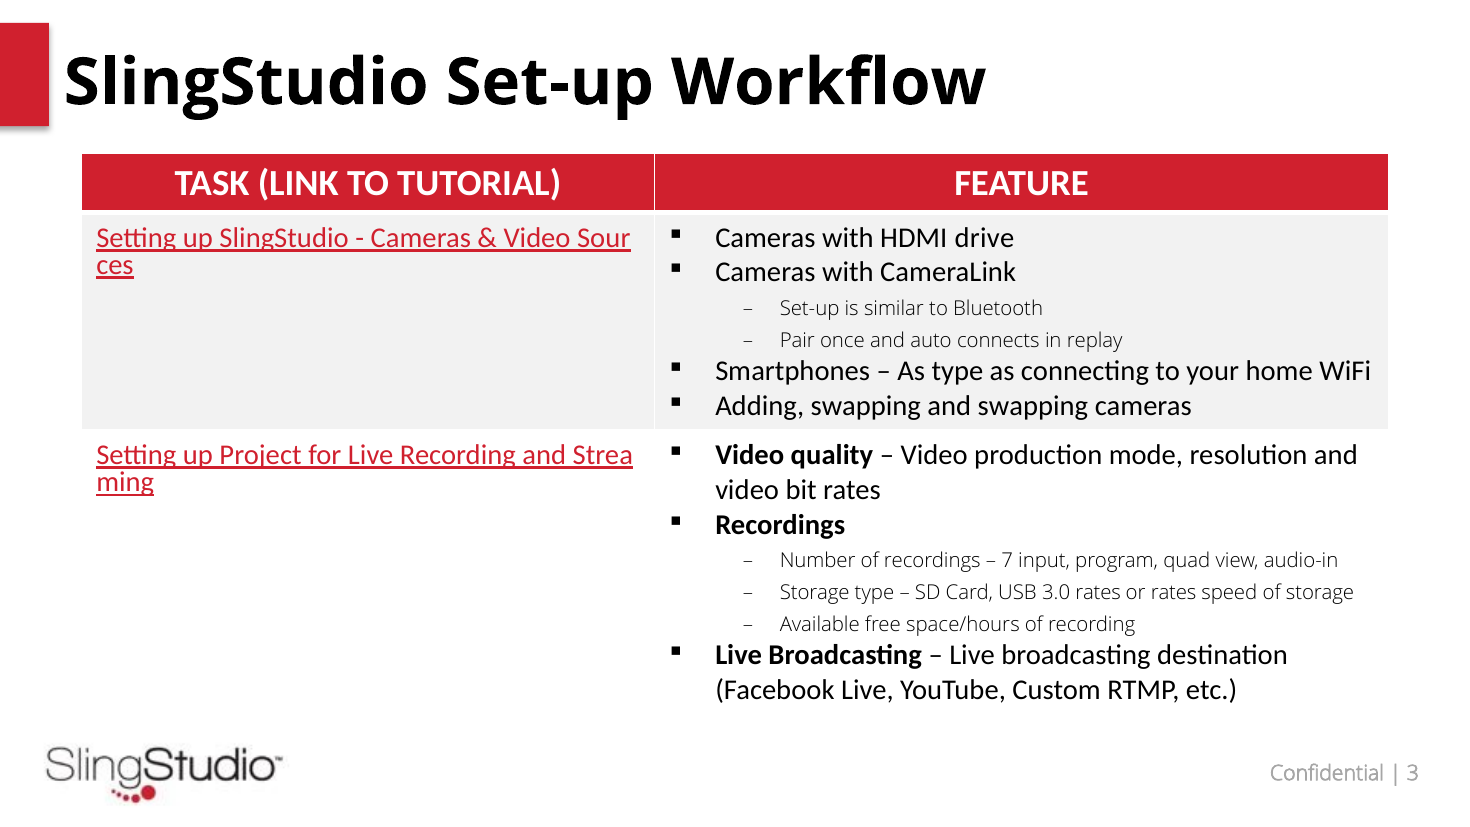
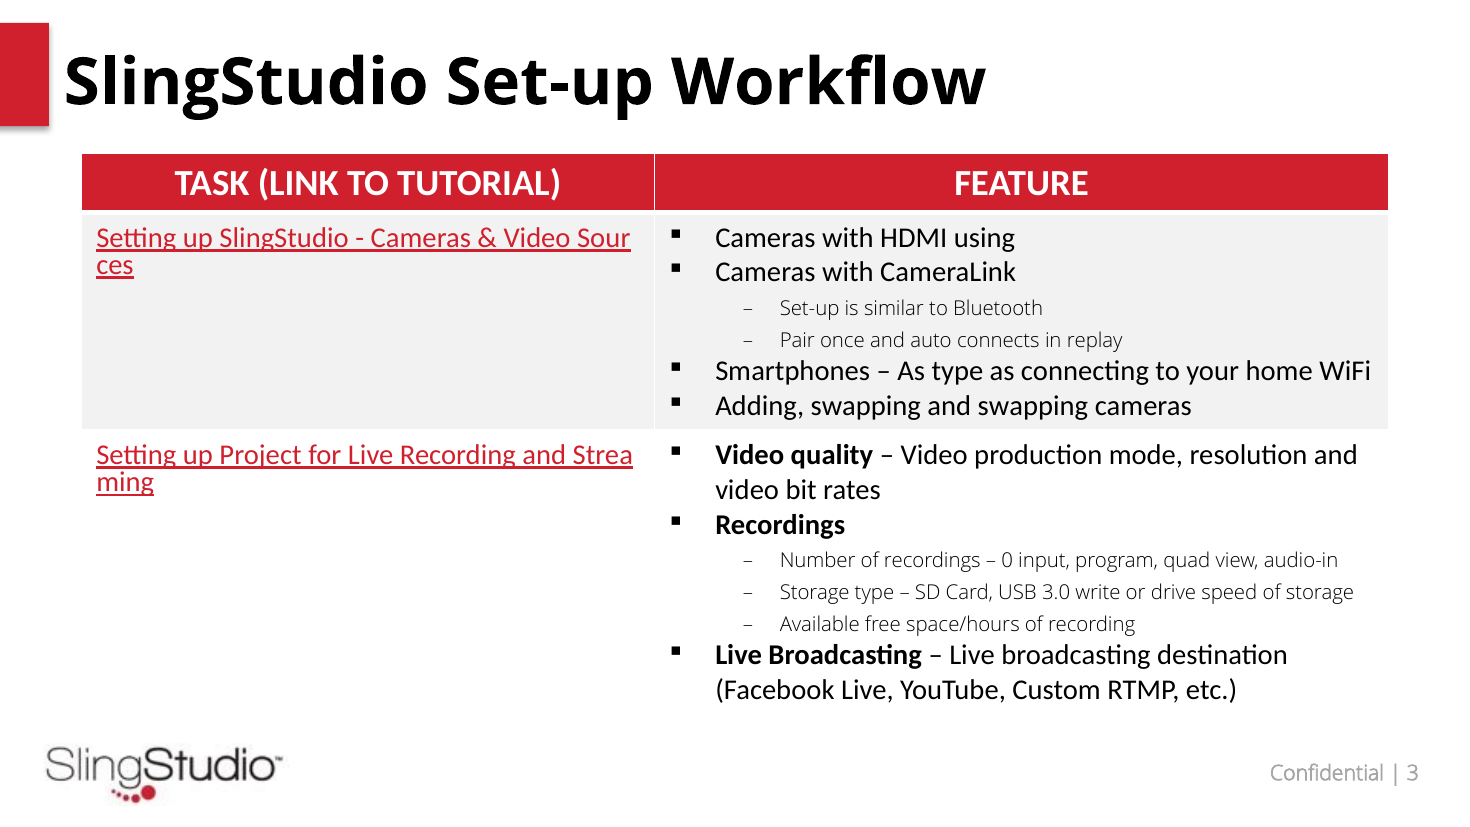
drive: drive -> using
7: 7 -> 0
3.0 rates: rates -> write
or rates: rates -> drive
